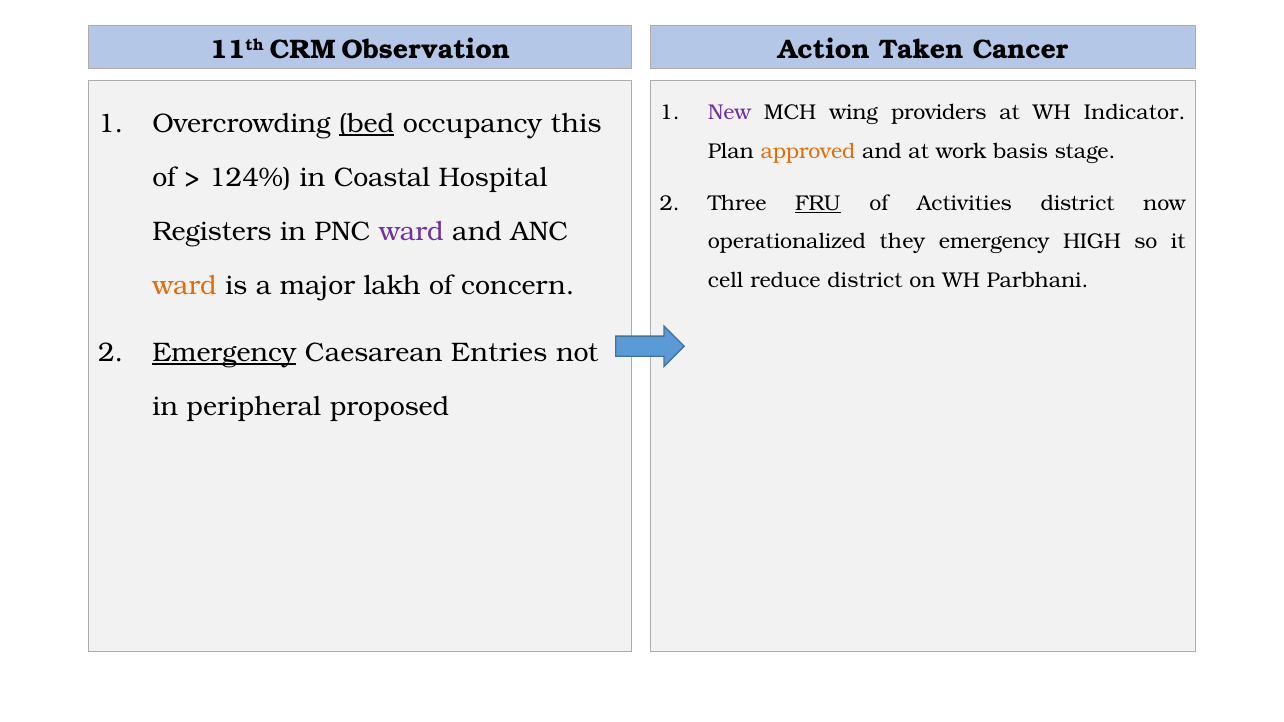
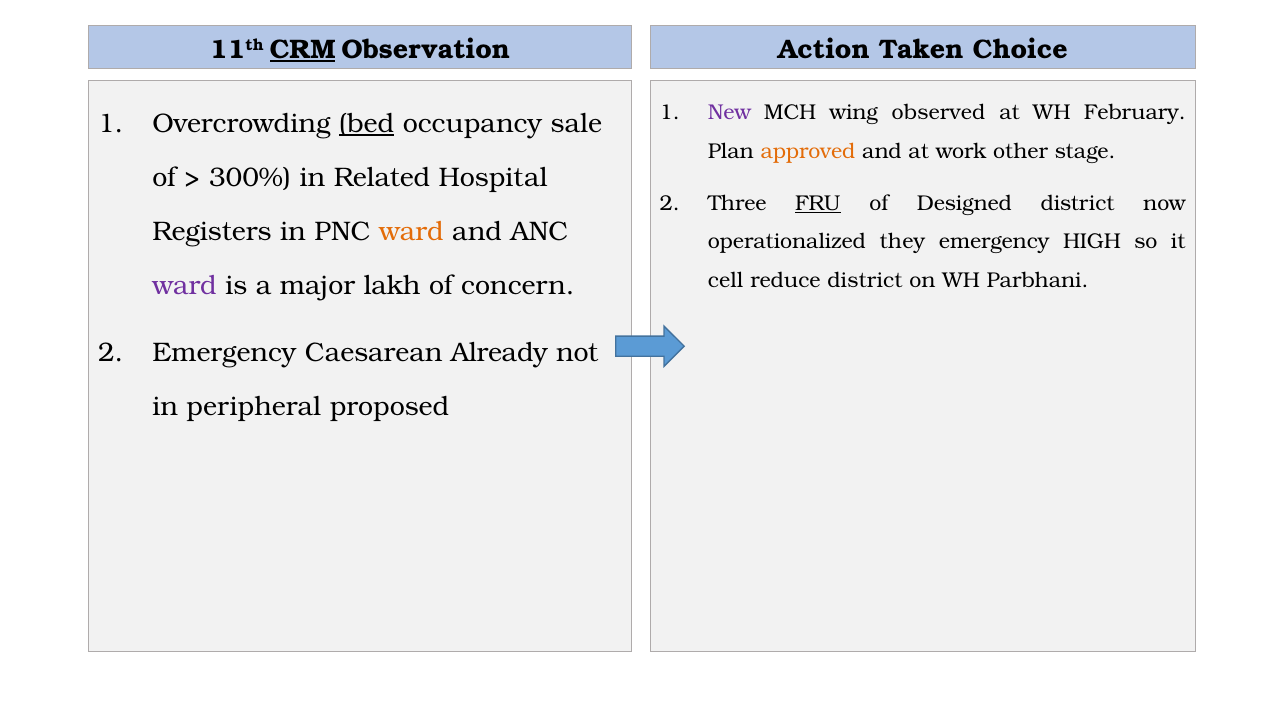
CRM underline: none -> present
Cancer: Cancer -> Choice
providers: providers -> observed
Indicator: Indicator -> February
this: this -> sale
basis: basis -> other
124%: 124% -> 300%
Coastal: Coastal -> Related
Activities: Activities -> Designed
ward at (411, 232) colour: purple -> orange
ward at (185, 286) colour: orange -> purple
Emergency at (224, 353) underline: present -> none
Entries: Entries -> Already
